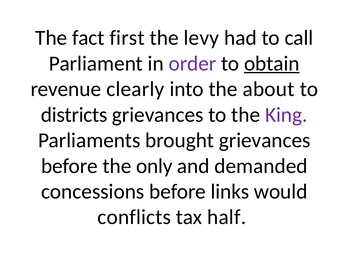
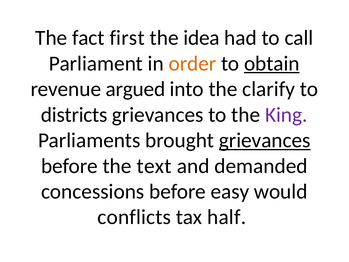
levy: levy -> idea
order colour: purple -> orange
clearly: clearly -> argued
about: about -> clarify
grievances at (265, 140) underline: none -> present
only: only -> text
links: links -> easy
